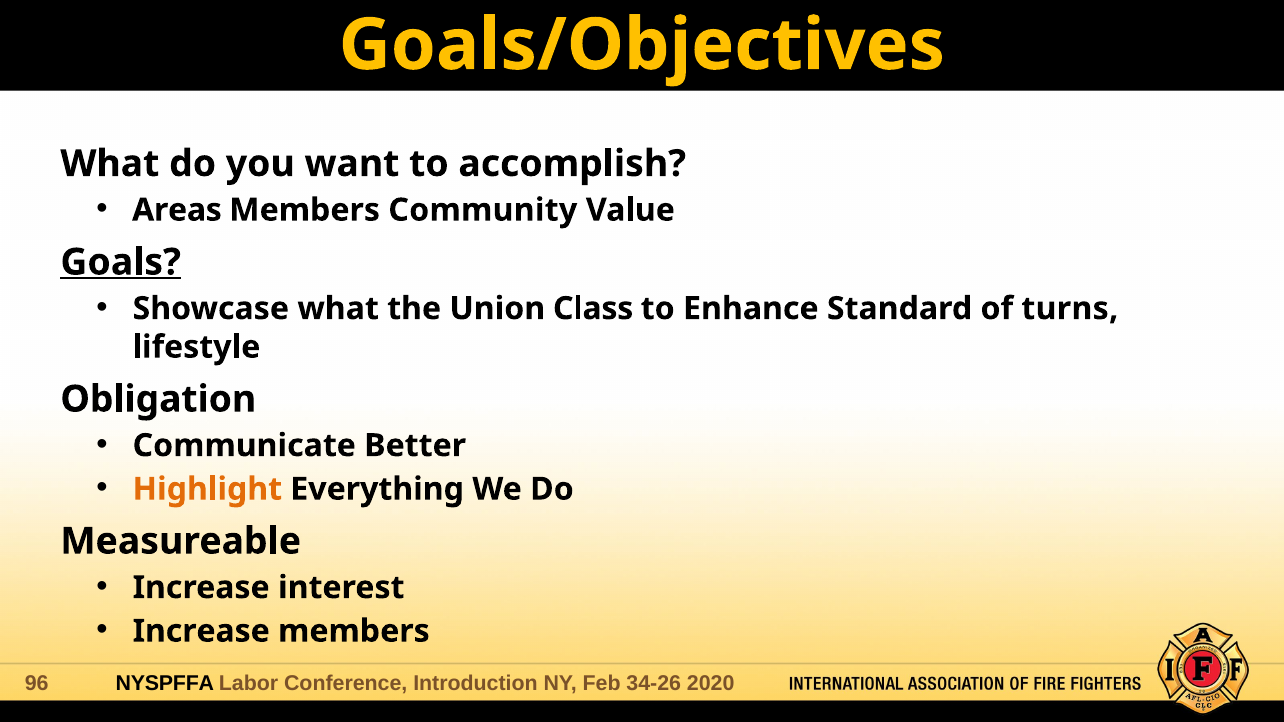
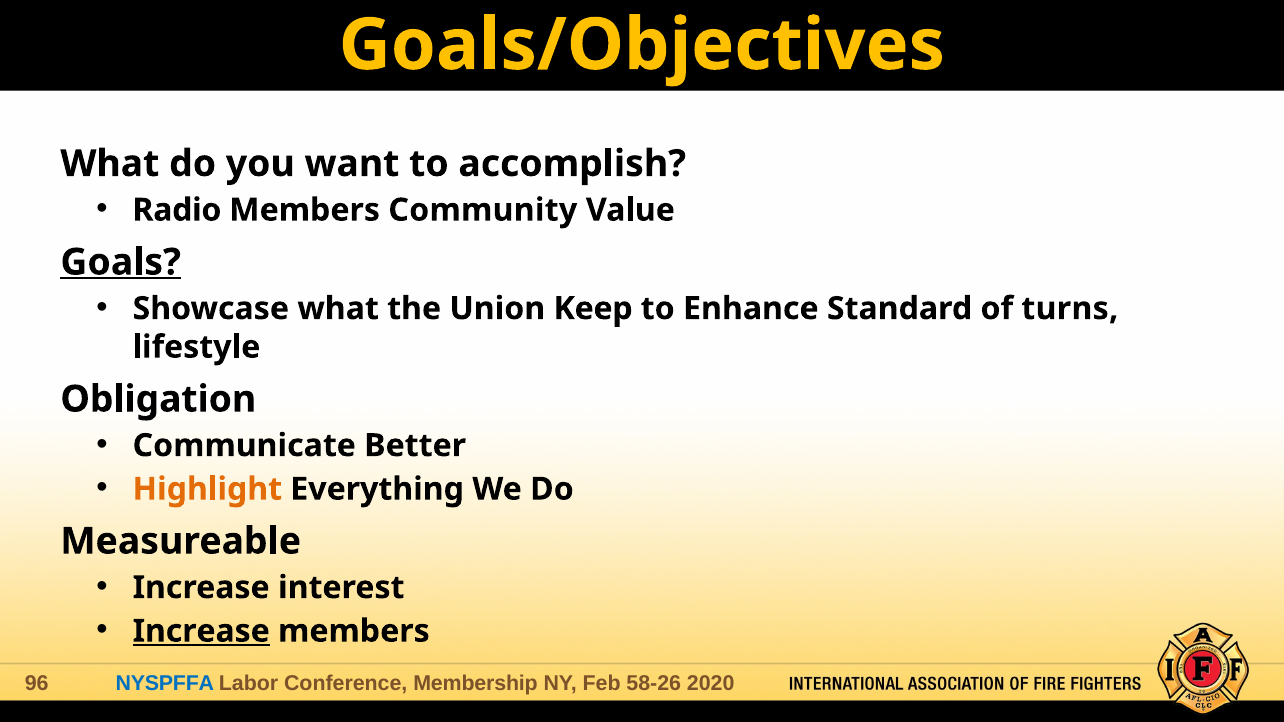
Areas: Areas -> Radio
Class: Class -> Keep
Increase at (201, 631) underline: none -> present
NYSPFFA colour: black -> blue
Introduction: Introduction -> Membership
34-26: 34-26 -> 58-26
